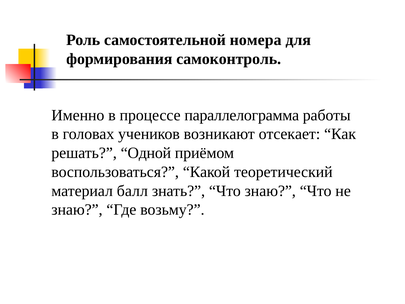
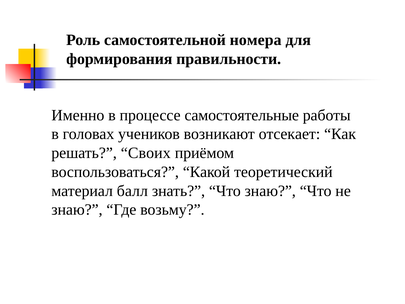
самоконтроль: самоконтроль -> правильности
параллелограмма: параллелограмма -> самостоятельные
Одной: Одной -> Своих
